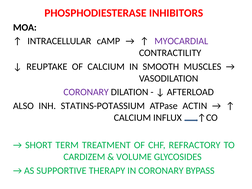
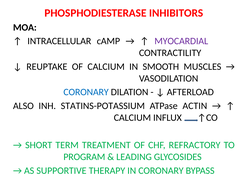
CORONARY at (86, 92) colour: purple -> blue
CARDIZEM: CARDIZEM -> PROGRAM
VOLUME: VOLUME -> LEADING
